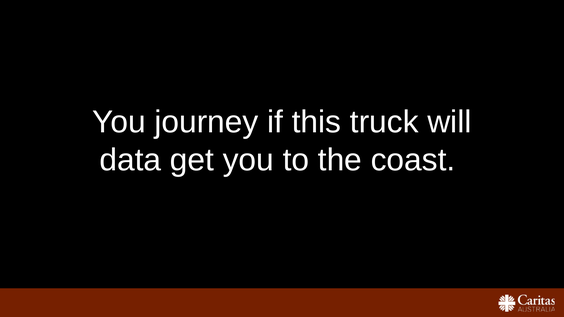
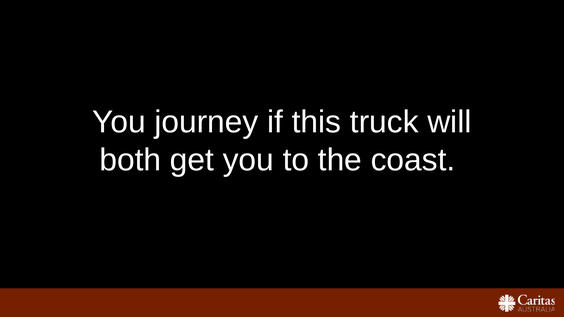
data: data -> both
